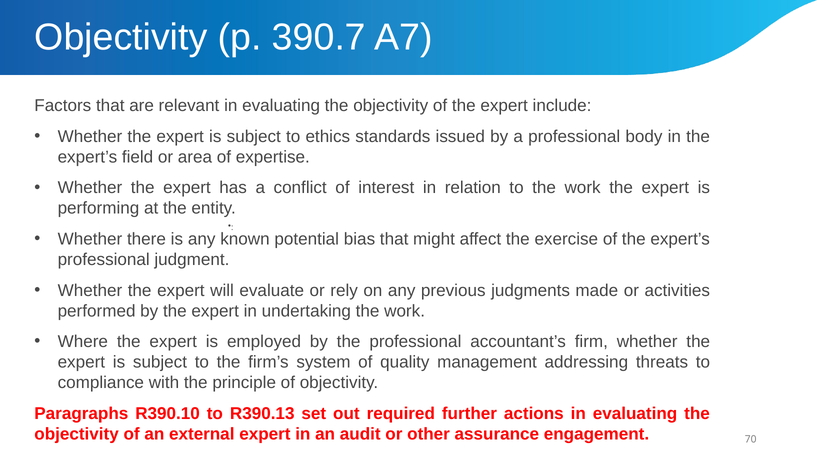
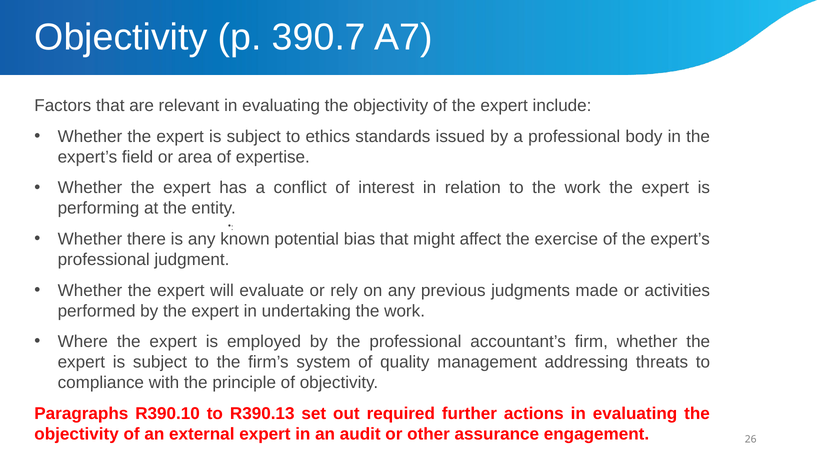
70: 70 -> 26
